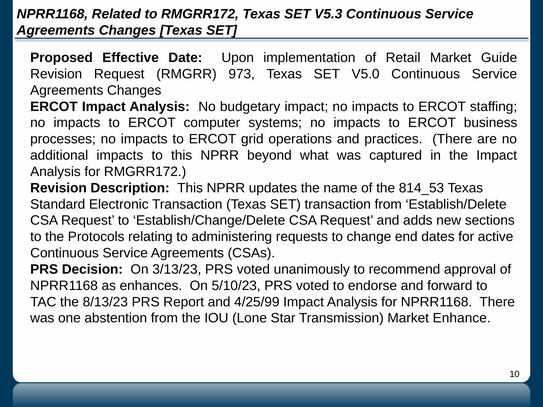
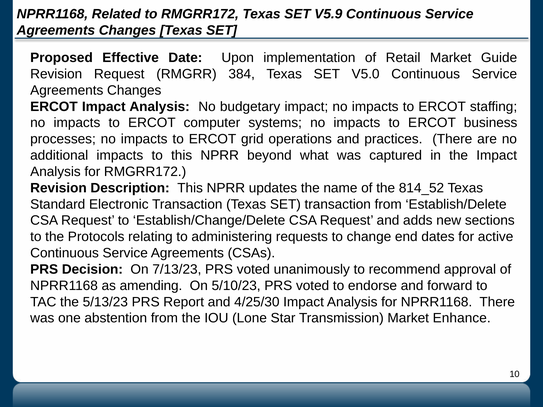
V5.3: V5.3 -> V5.9
973: 973 -> 384
814_53: 814_53 -> 814_52
3/13/23: 3/13/23 -> 7/13/23
enhances: enhances -> amending
8/13/23: 8/13/23 -> 5/13/23
4/25/99: 4/25/99 -> 4/25/30
